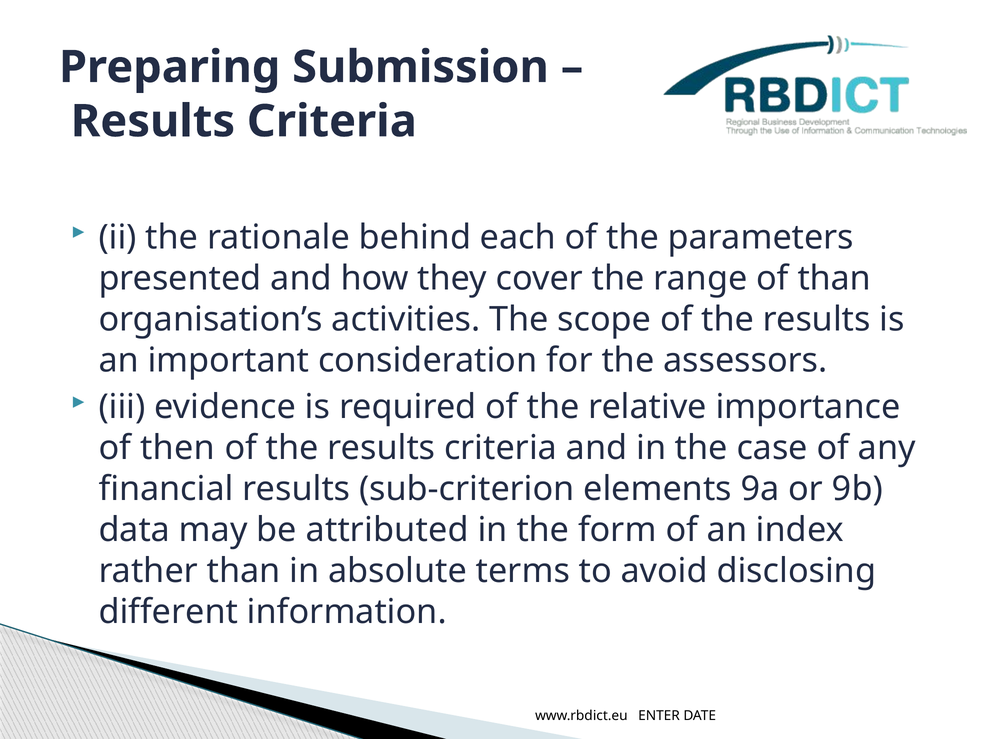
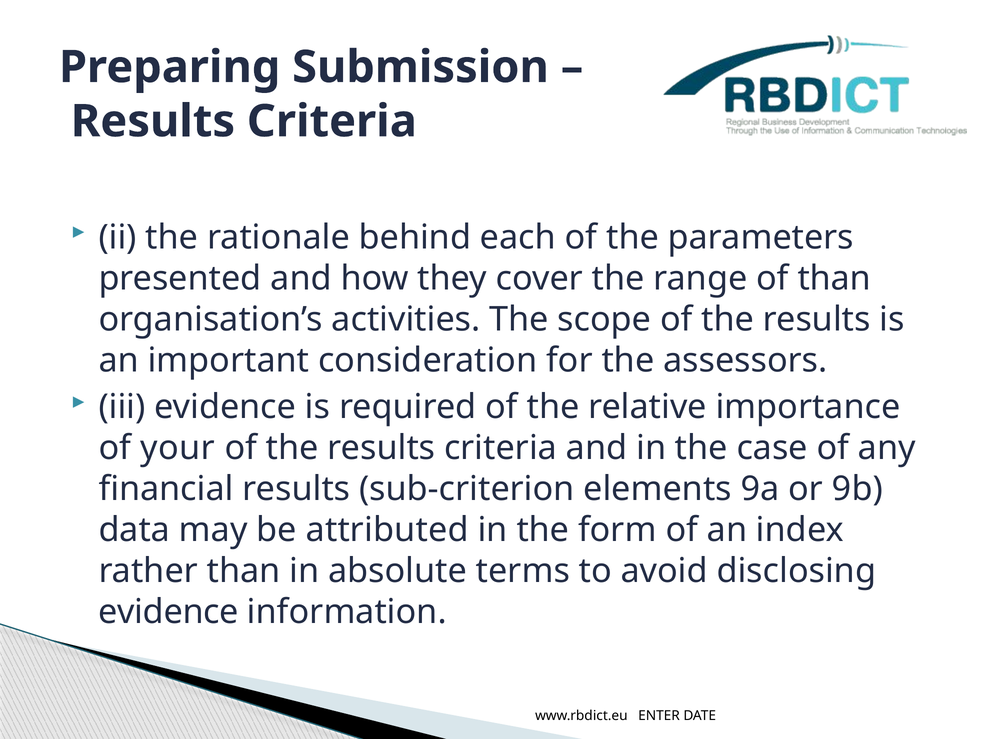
then: then -> your
different at (168, 613): different -> evidence
